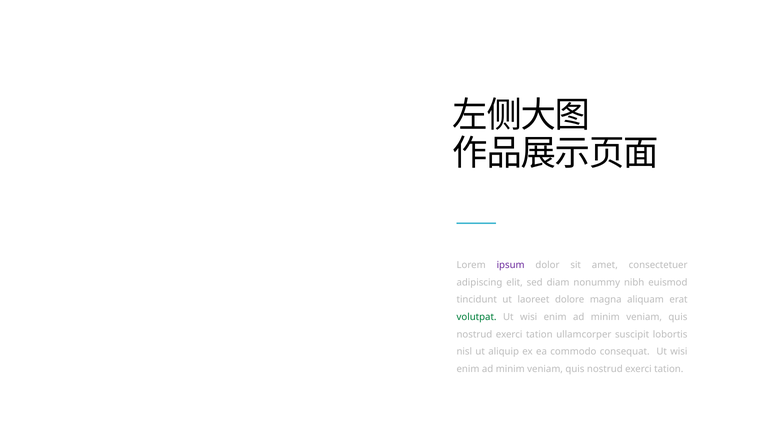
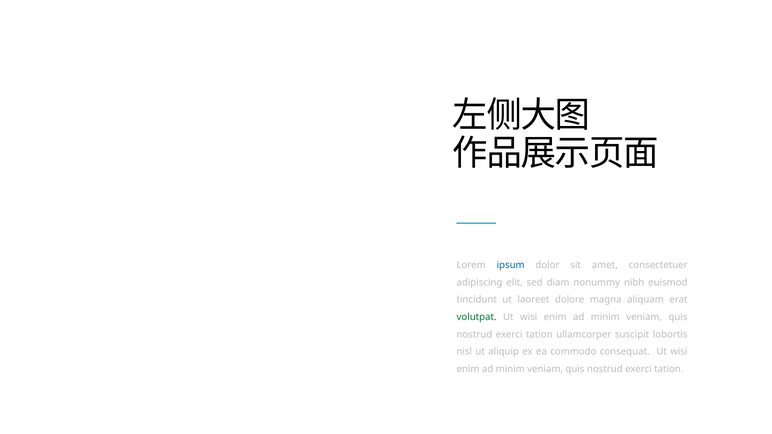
ipsum colour: purple -> blue
